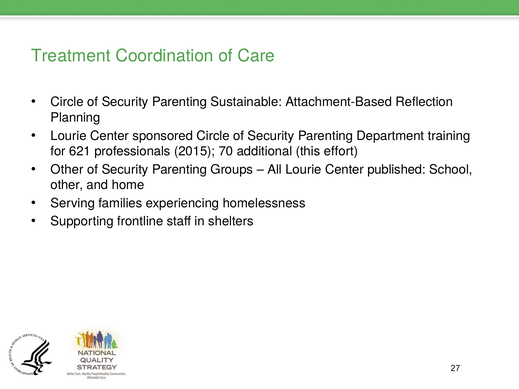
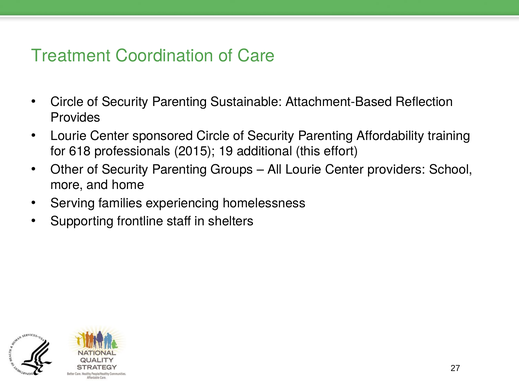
Planning: Planning -> Provides
Department: Department -> Affordability
621: 621 -> 618
70: 70 -> 19
published: published -> providers
other at (67, 185): other -> more
